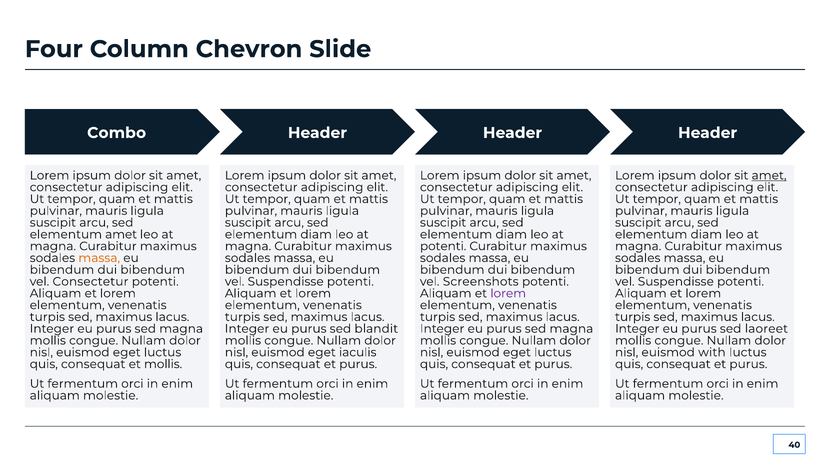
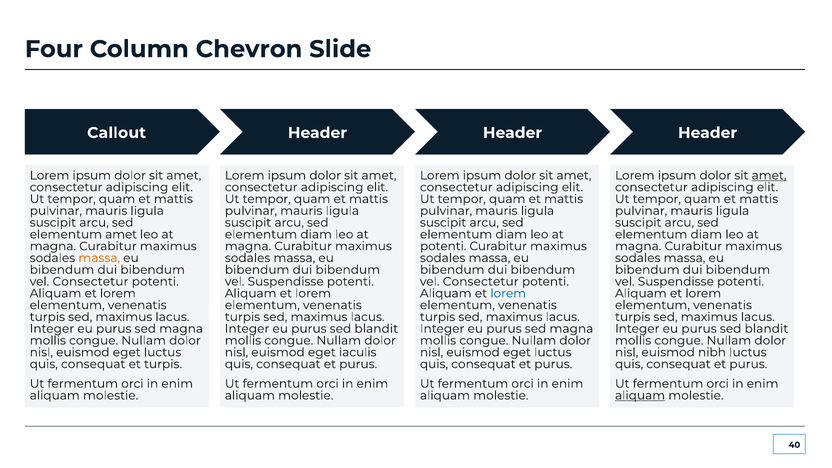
Combo: Combo -> Callout
Screenshots at (481, 282): Screenshots -> Consectetur
lorem at (508, 293) colour: purple -> blue
laoreet at (766, 329): laoreet -> blandit
with: with -> nibh
et mollis: mollis -> turpis
aliquam at (640, 395) underline: none -> present
